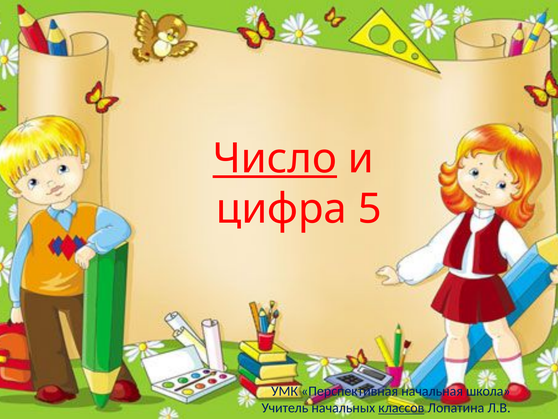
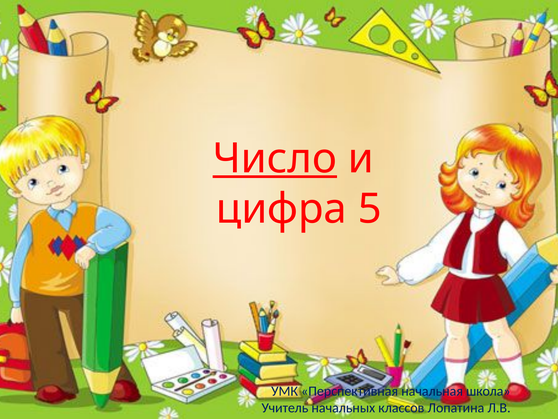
классов underline: present -> none
